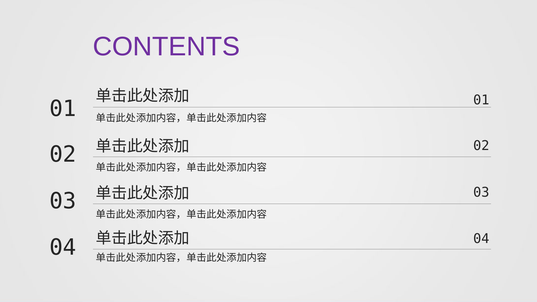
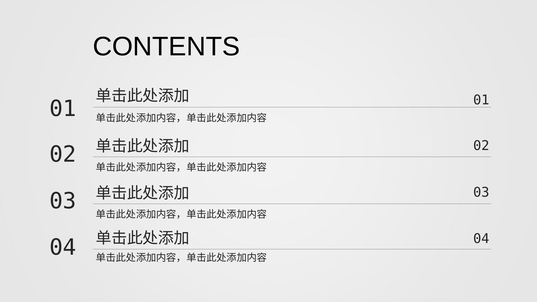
CONTENTS colour: purple -> black
